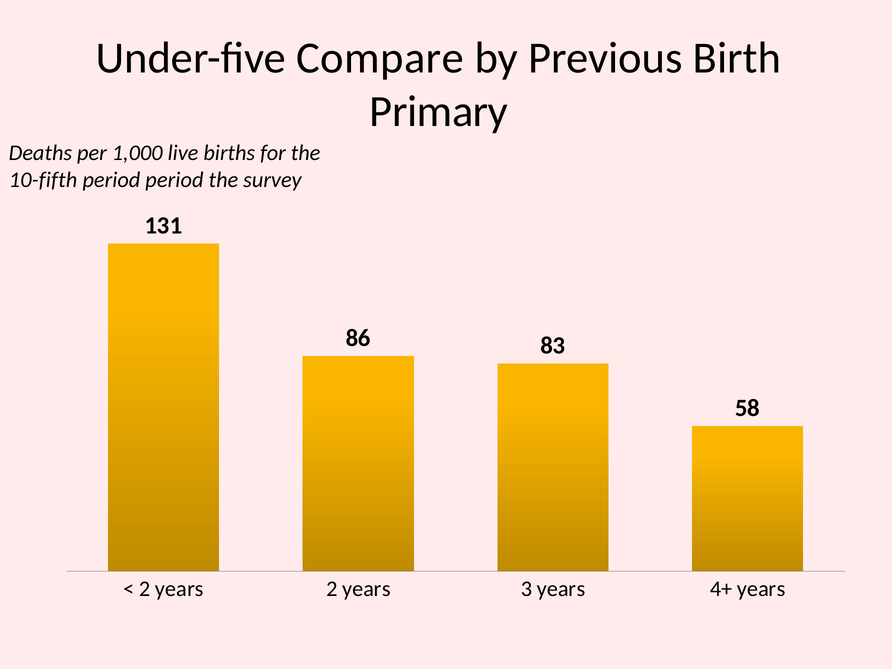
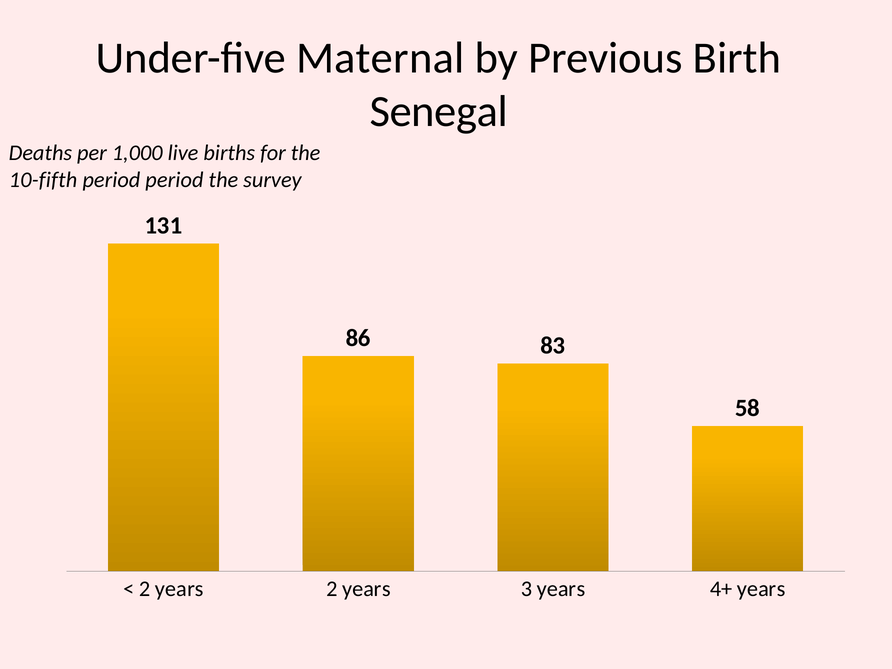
Compare: Compare -> Maternal
Primary: Primary -> Senegal
